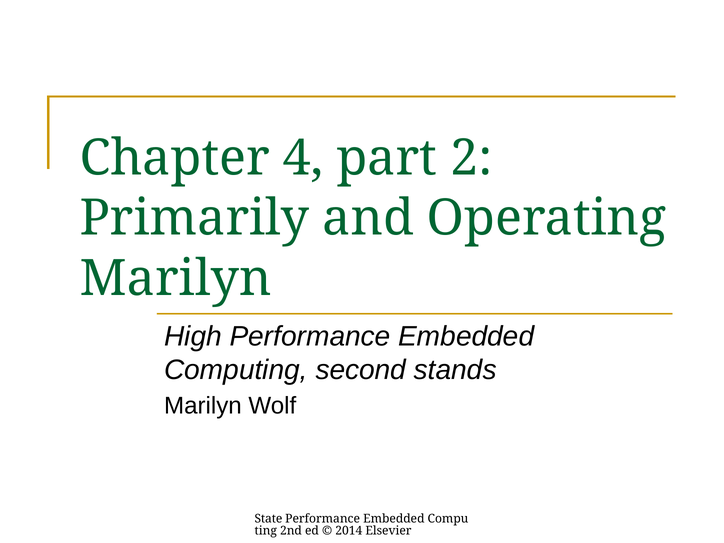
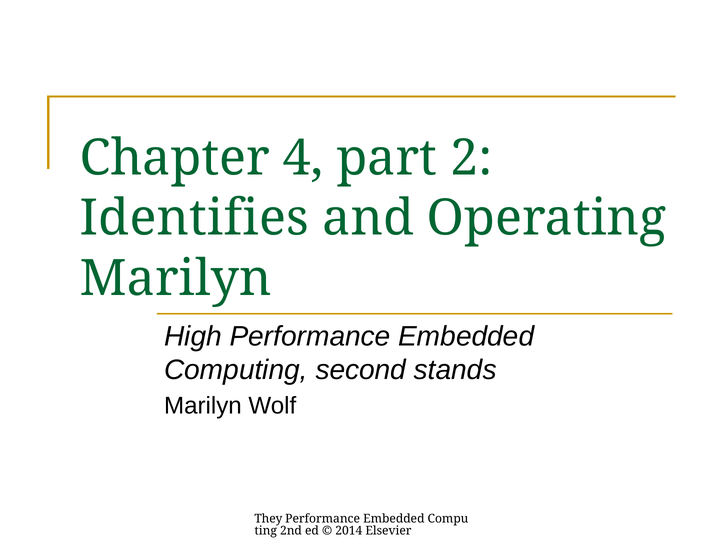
Primarily: Primarily -> Identifies
State: State -> They
